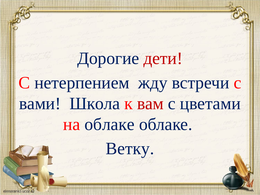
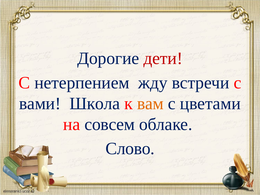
вам colour: red -> orange
на облаке: облаке -> совсем
Ветку: Ветку -> Слово
